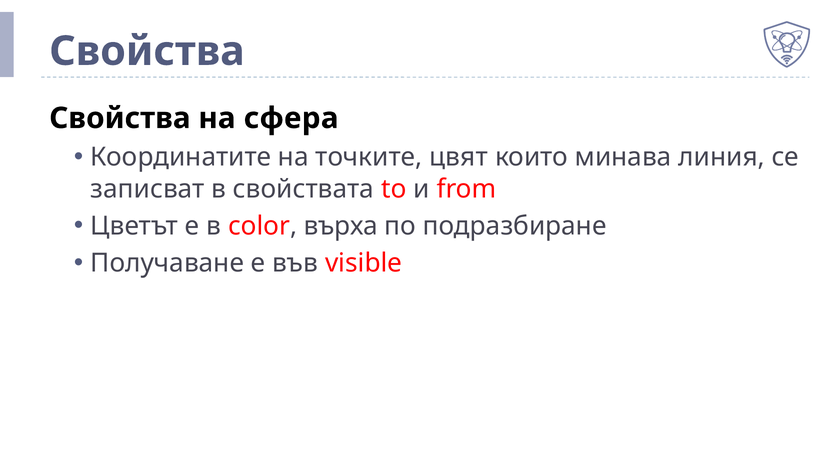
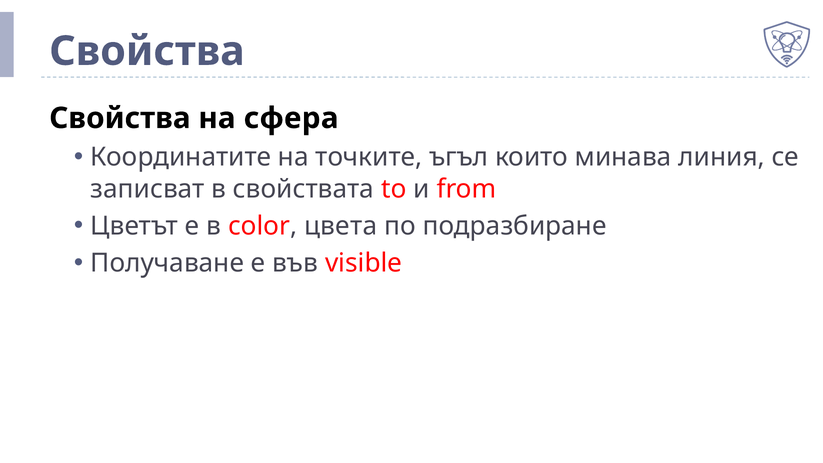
цвят: цвят -> ъгъл
върха: върха -> цвета
